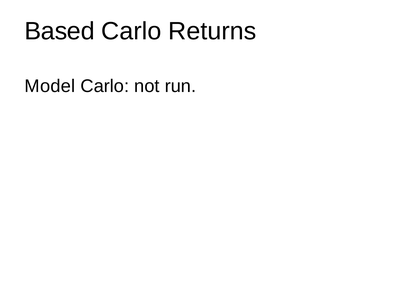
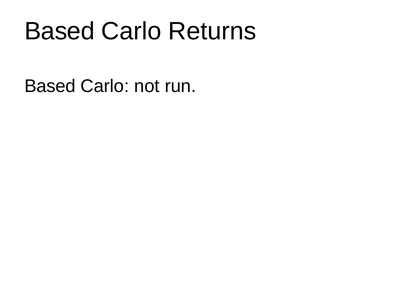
Model at (50, 86): Model -> Based
